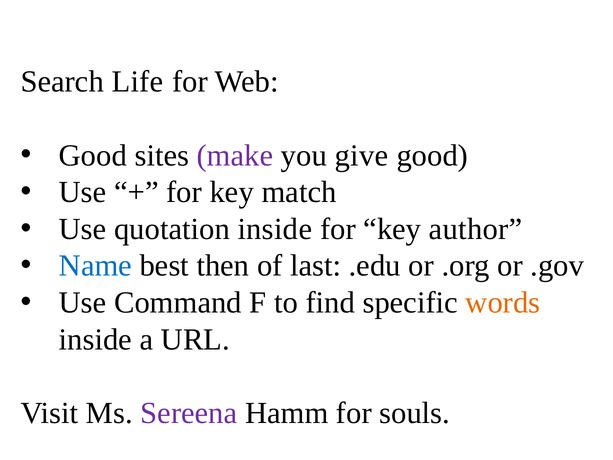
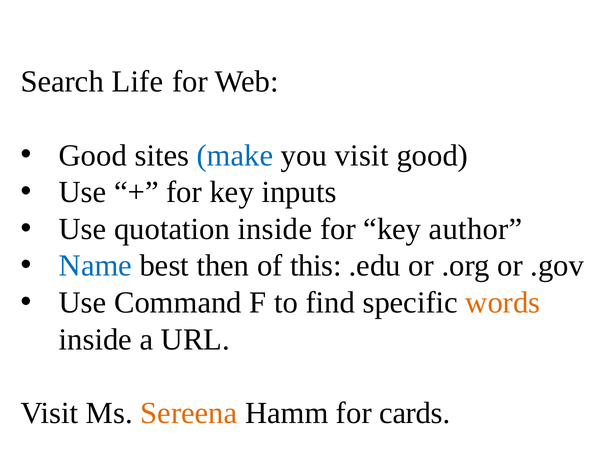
make colour: purple -> blue
you give: give -> visit
match: match -> inputs
last: last -> this
Sereena colour: purple -> orange
souls: souls -> cards
